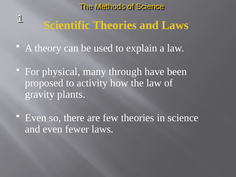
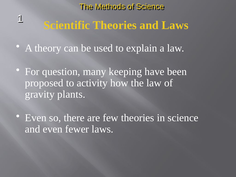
physical: physical -> question
through: through -> keeping
